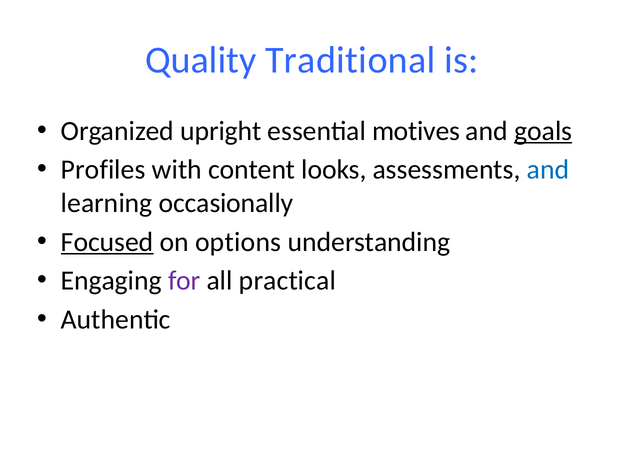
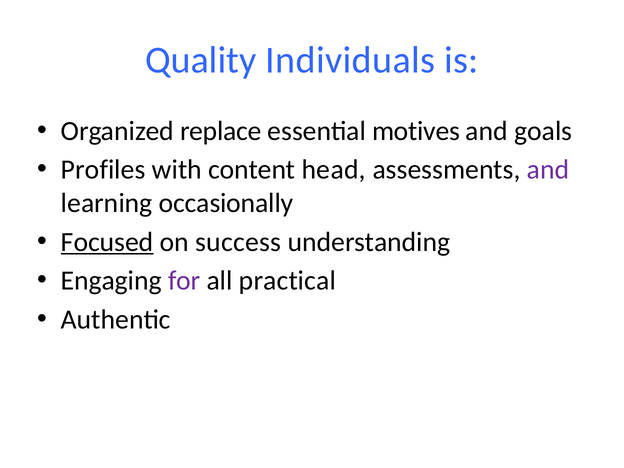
Traditional: Traditional -> Individuals
upright: upright -> replace
goals underline: present -> none
looks: looks -> head
and at (548, 170) colour: blue -> purple
options: options -> success
